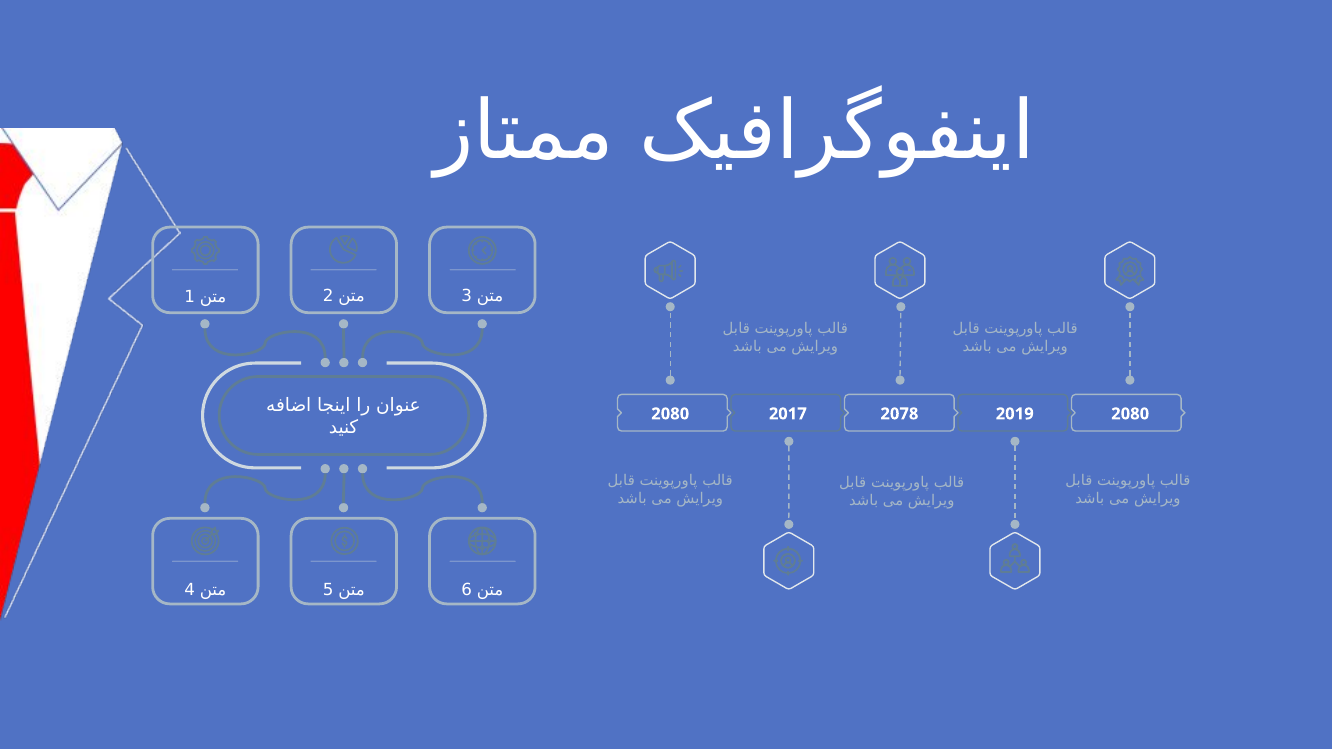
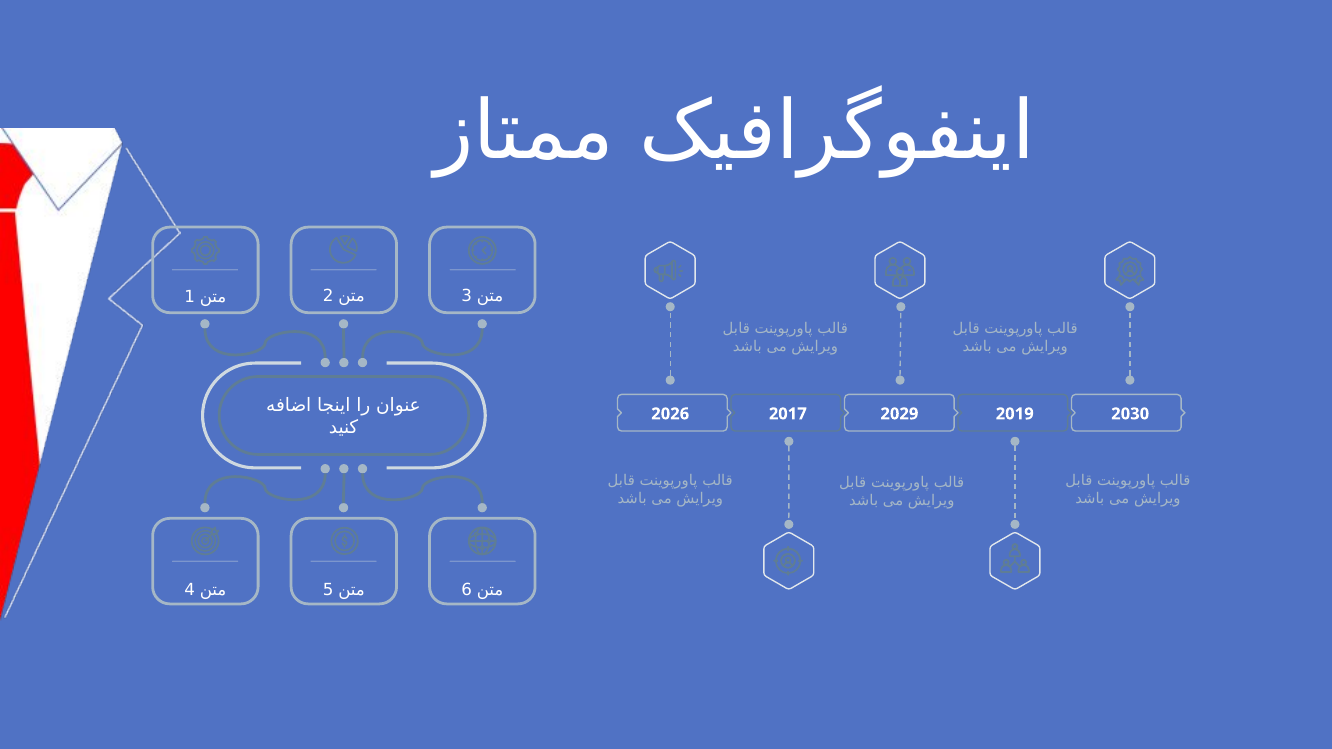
2080 at (670, 414): 2080 -> 2026
2078: 2078 -> 2029
2019 2080: 2080 -> 2030
